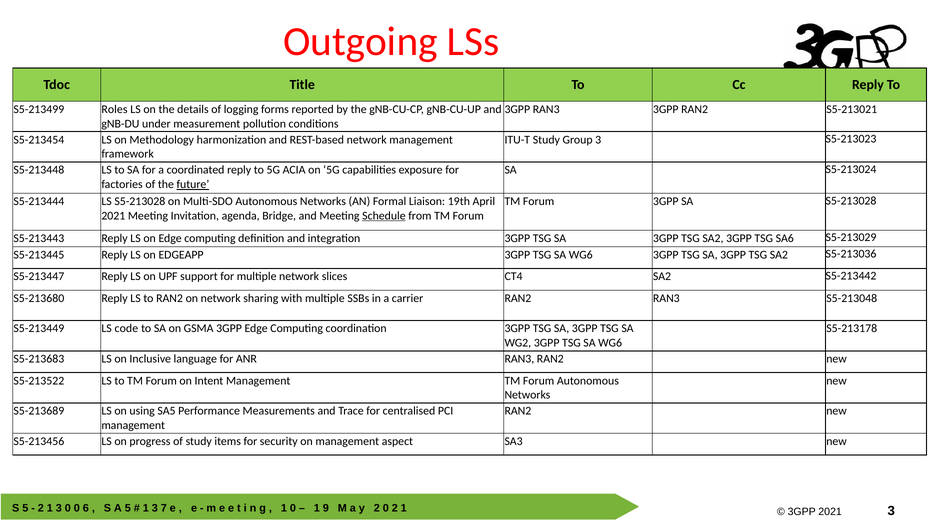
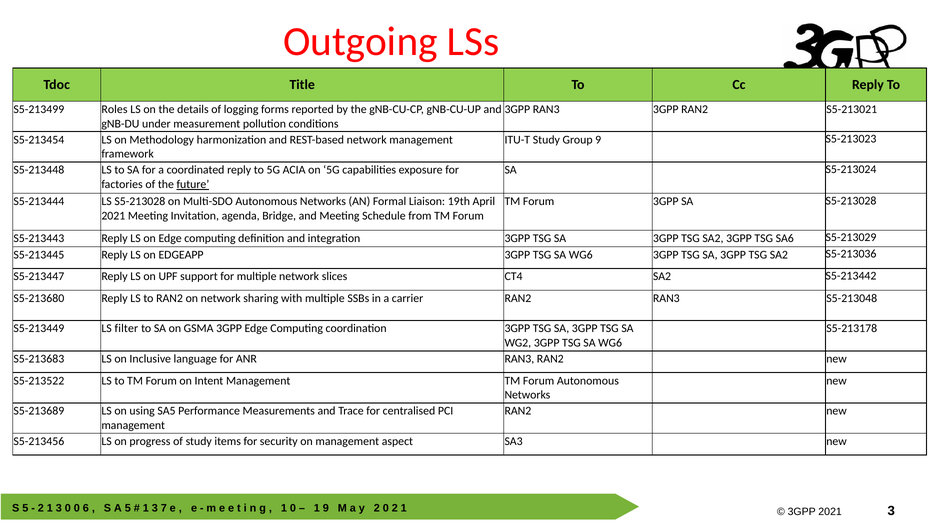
Group 3: 3 -> 9
Schedule underline: present -> none
code: code -> filter
